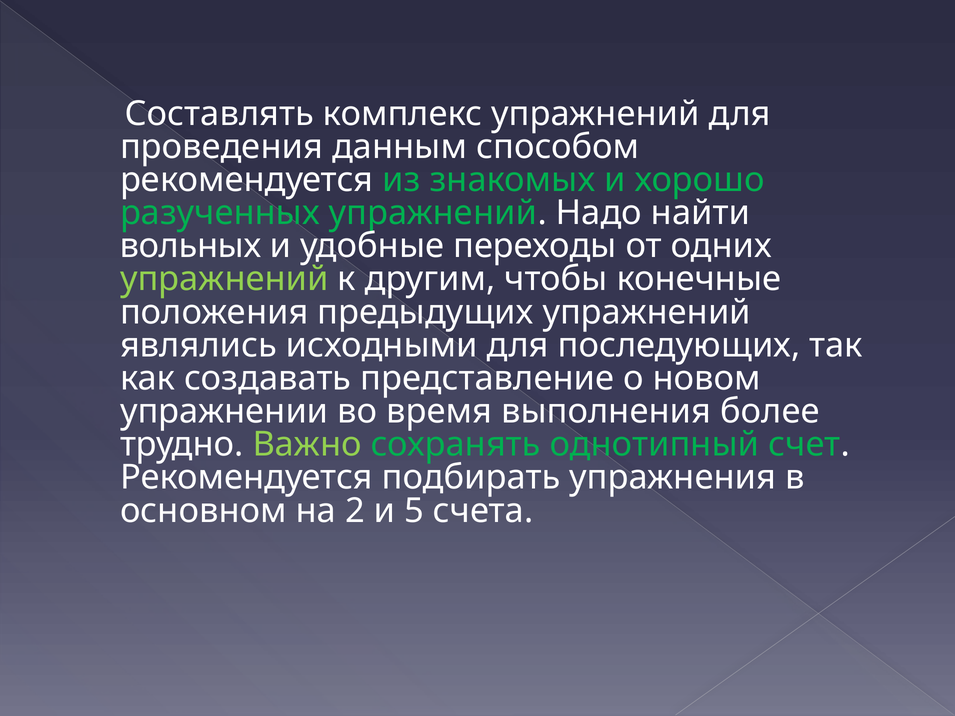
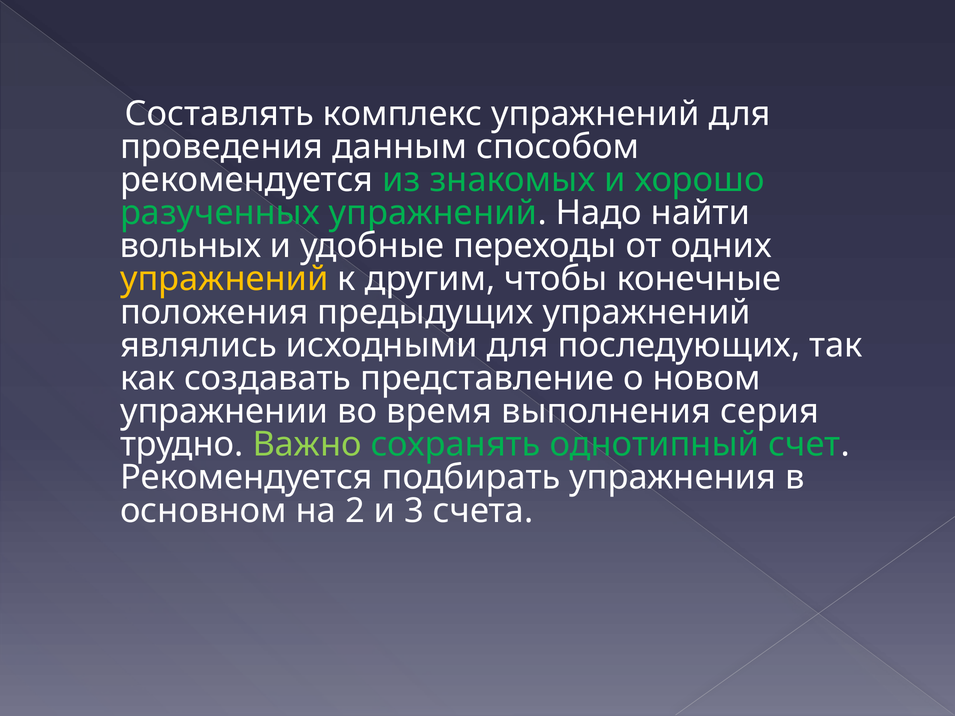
упражнений at (224, 279) colour: light green -> yellow
более: более -> серия
5: 5 -> 3
